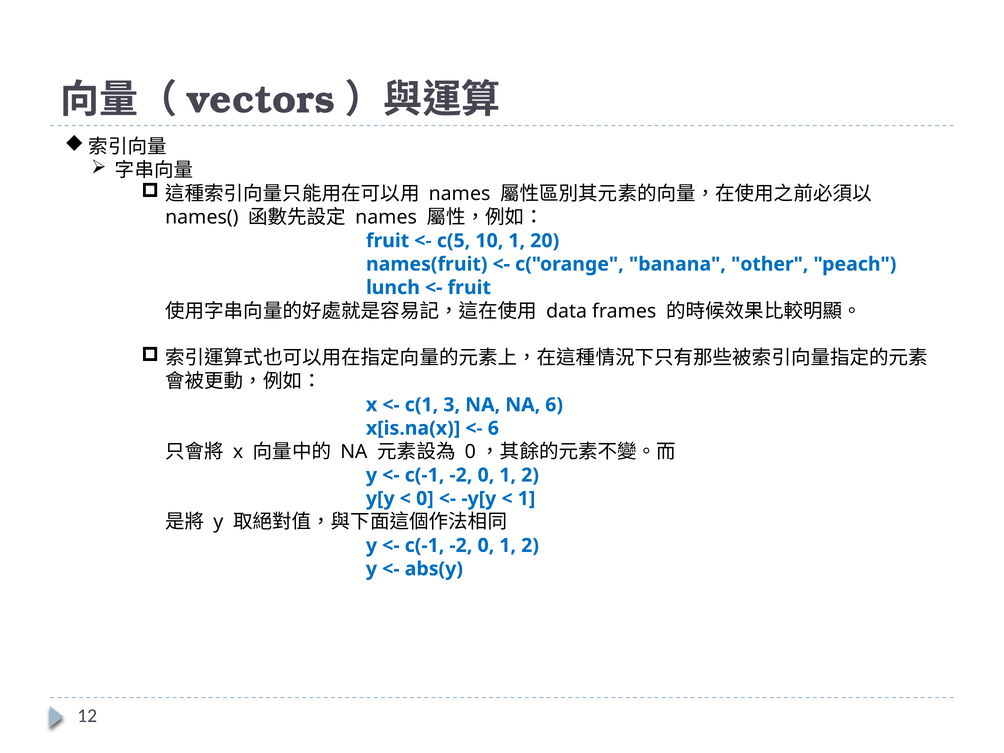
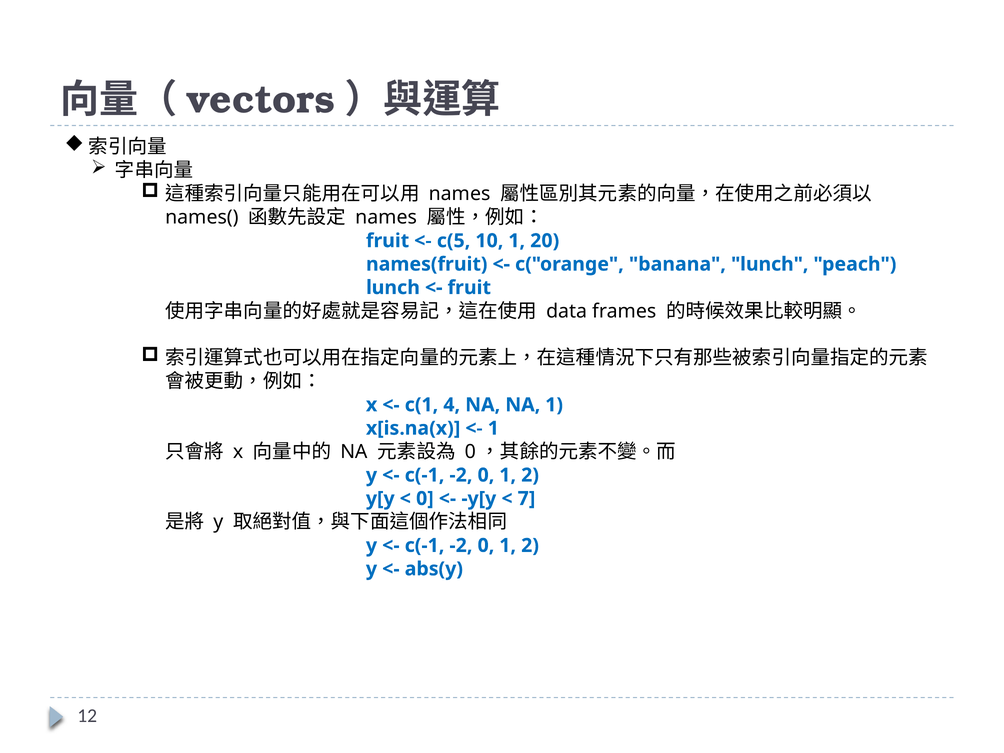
banana other: other -> lunch
3: 3 -> 4
NA 6: 6 -> 1
6 at (493, 428): 6 -> 1
1 at (526, 499): 1 -> 7
